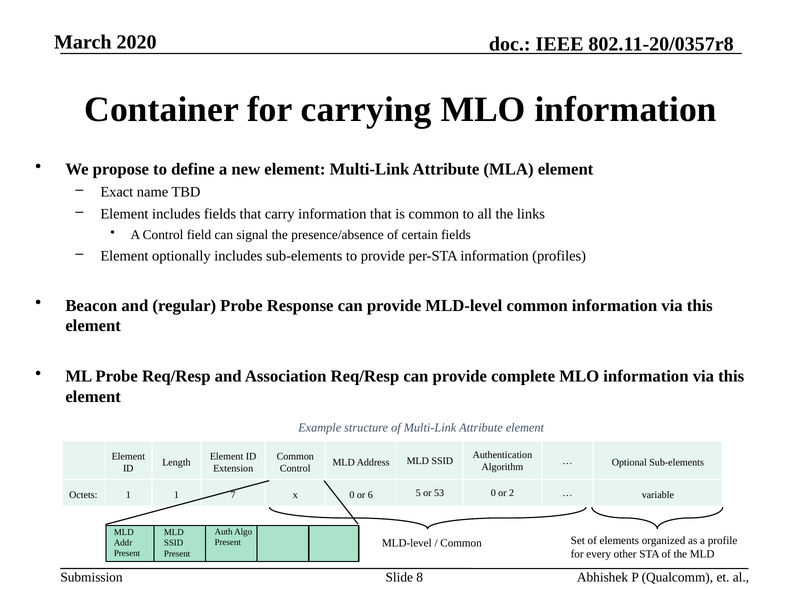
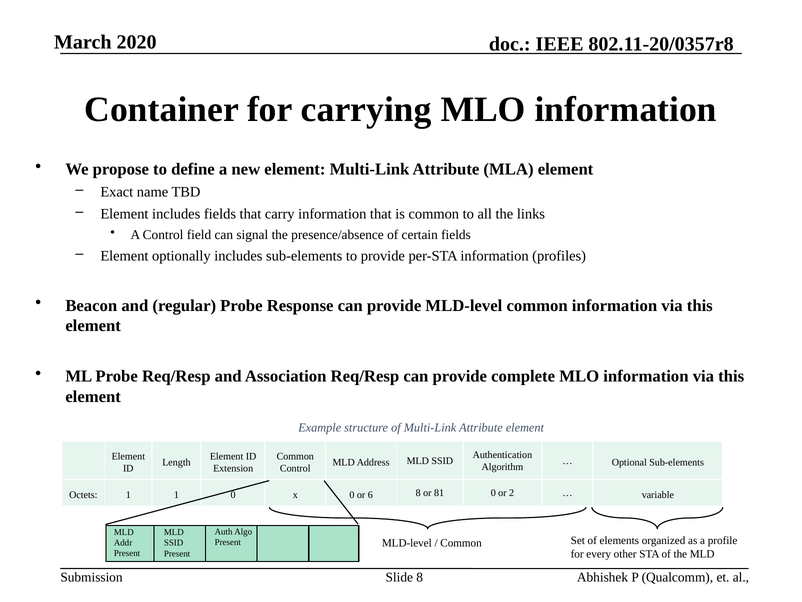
1 7: 7 -> 0
6 5: 5 -> 8
53: 53 -> 81
